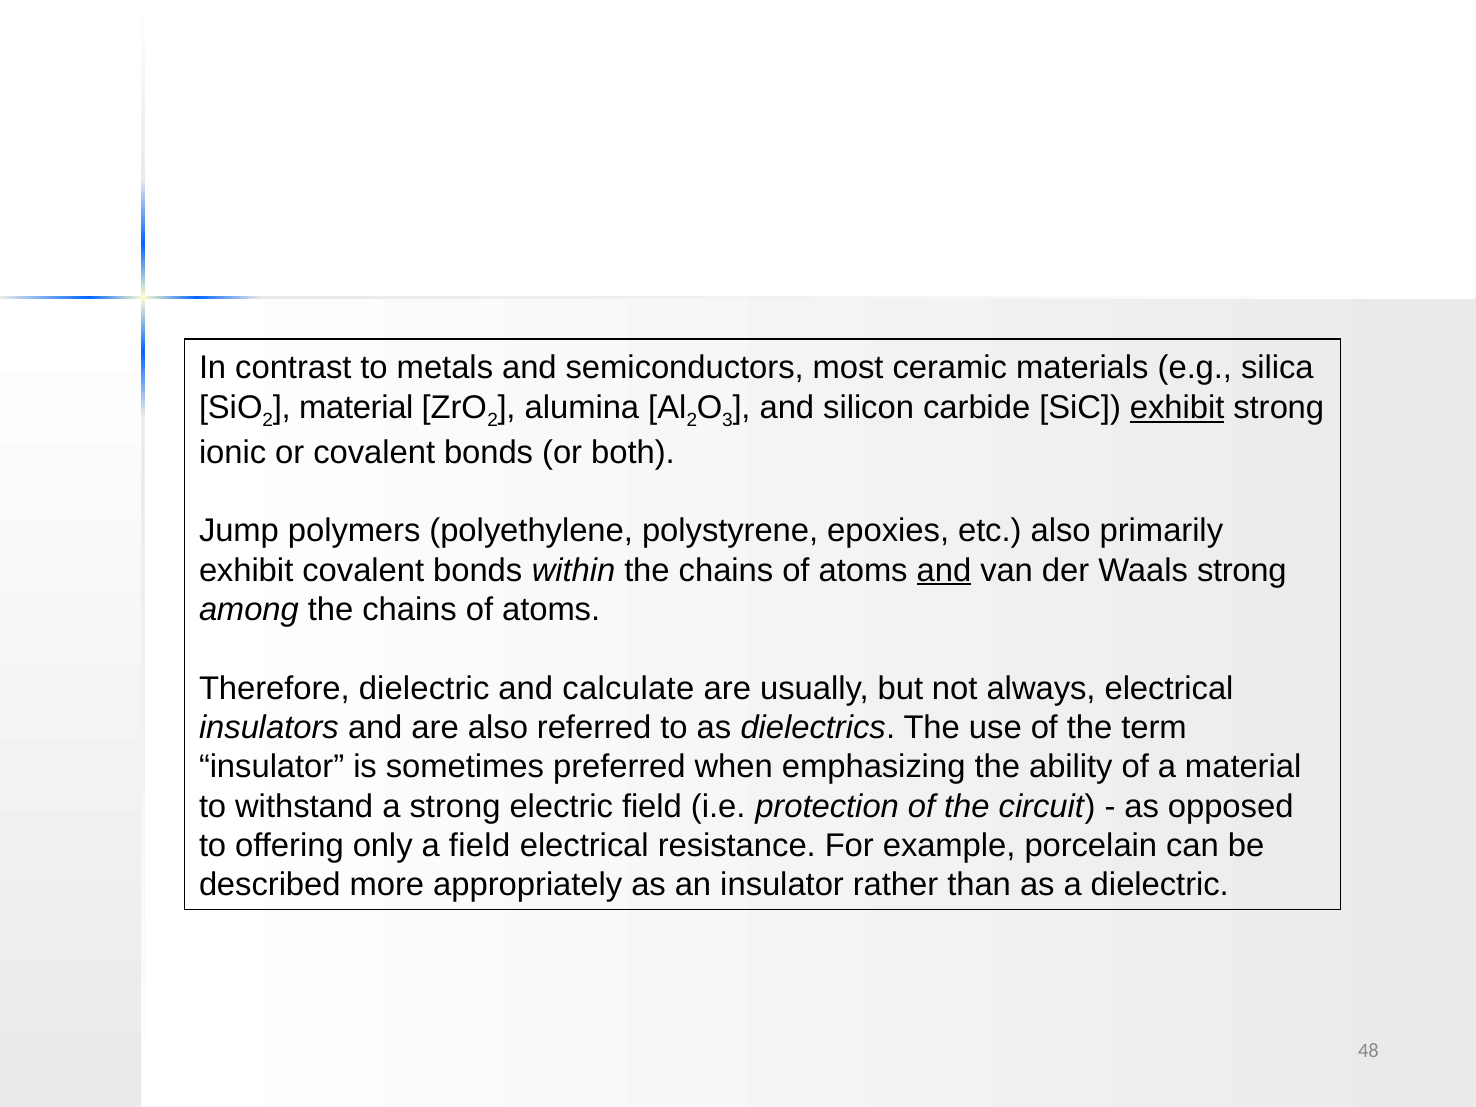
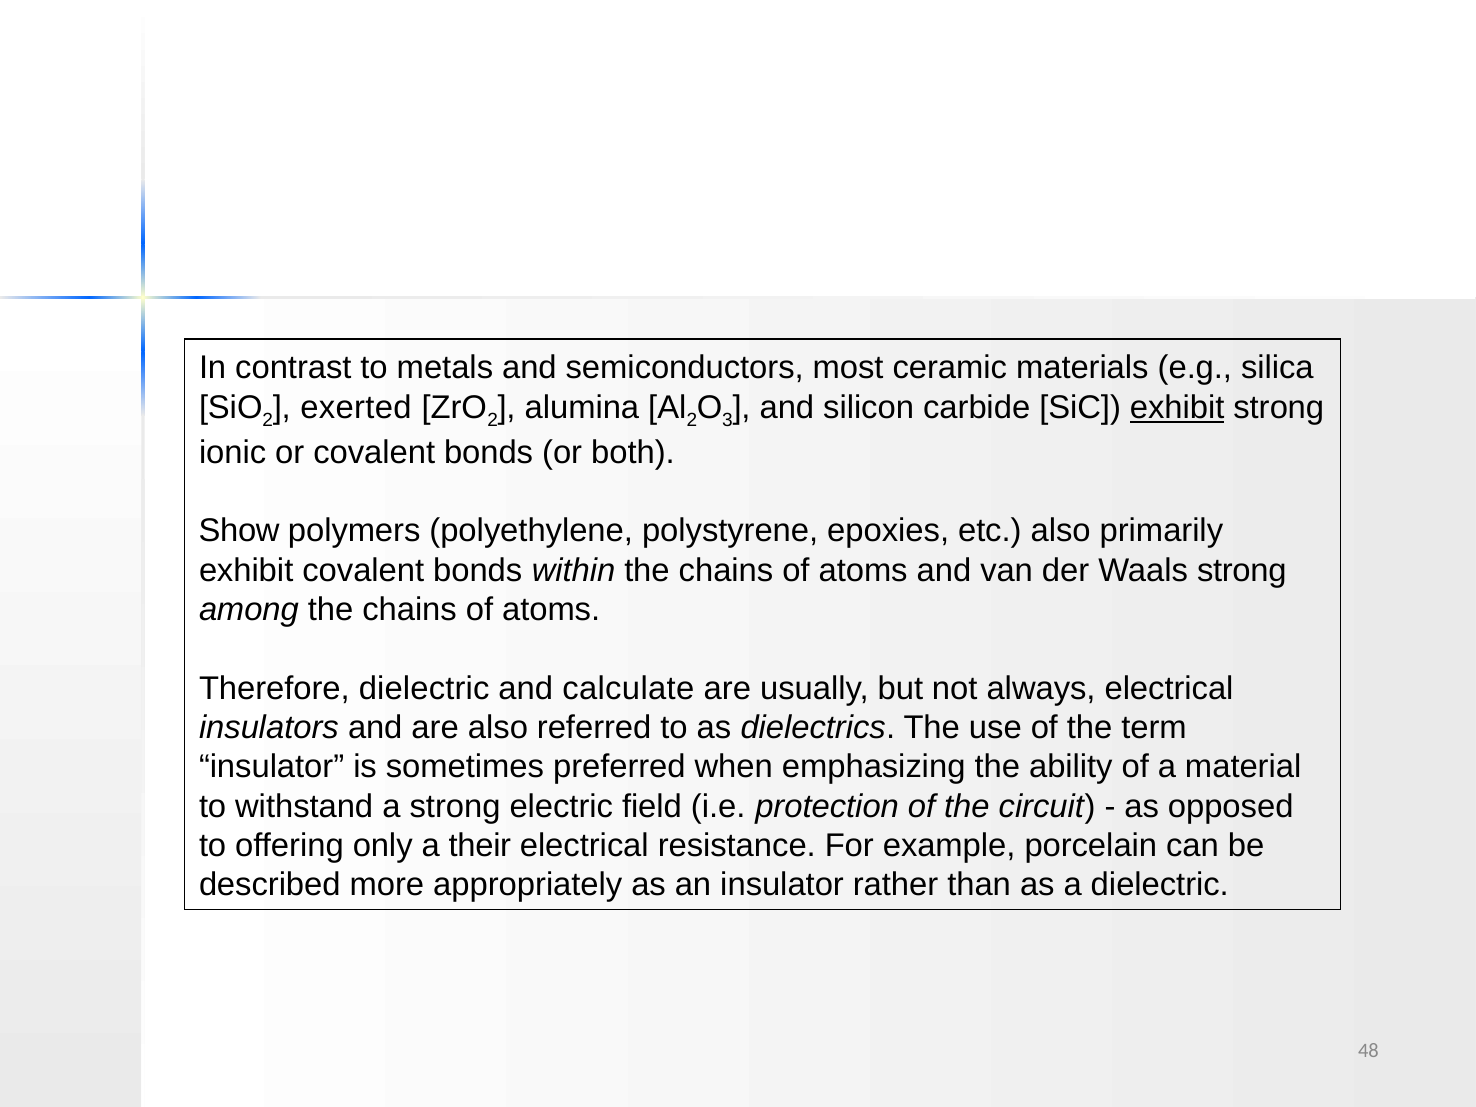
material at (356, 407): material -> exerted
Jump: Jump -> Show
and at (944, 570) underline: present -> none
a field: field -> their
